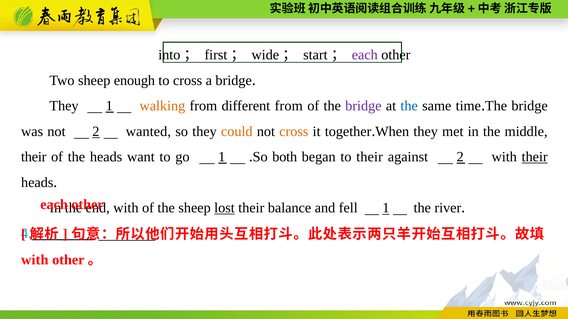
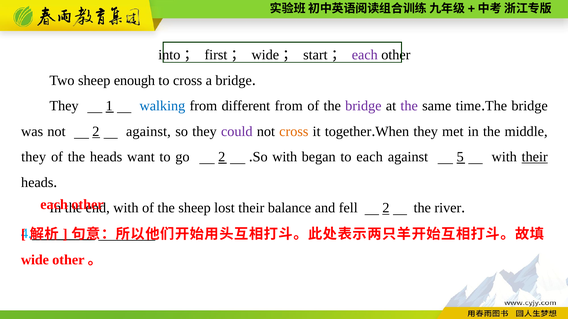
walking colour: orange -> blue
the at (409, 106) colour: blue -> purple
2 wanted: wanted -> against
could colour: orange -> purple
their at (34, 157): their -> they
go 1: 1 -> 2
So both: both -> with
to their: their -> each
against 2: 2 -> 5
lost underline: present -> none
fell 1: 1 -> 2
with at (35, 260): with -> wide
